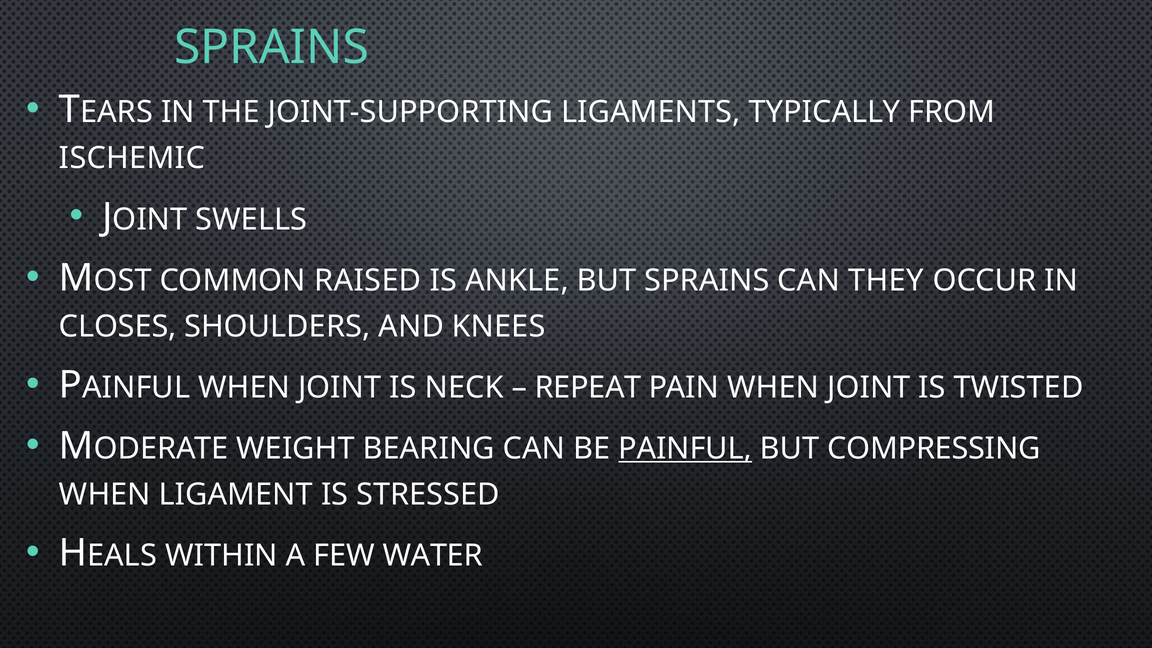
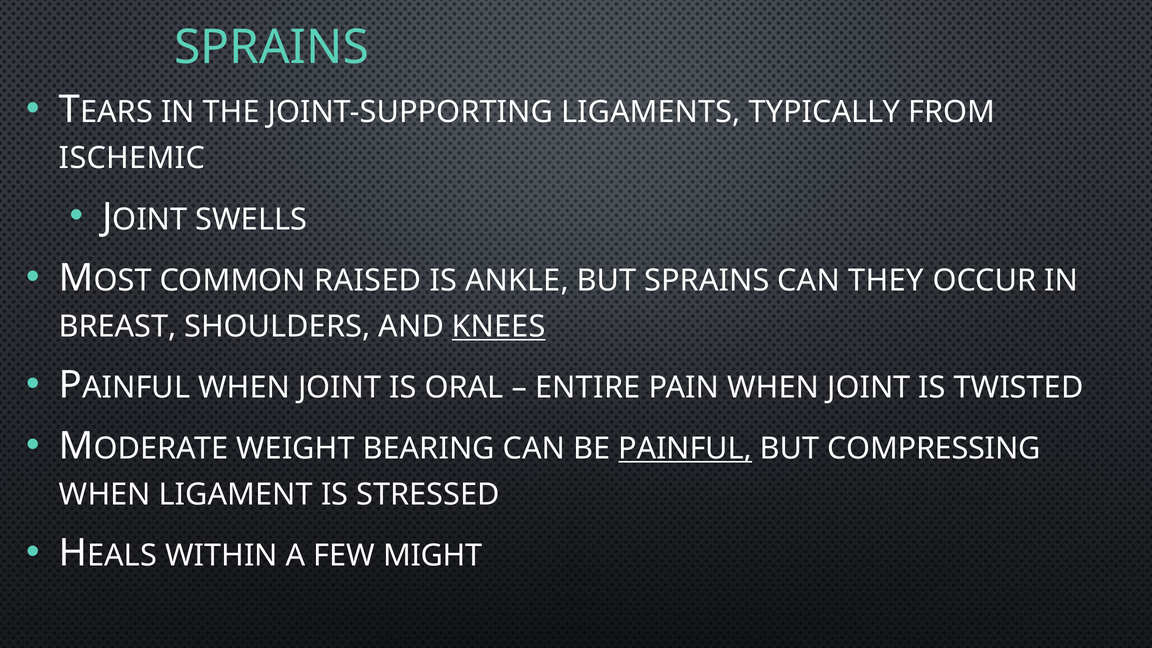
CLOSES: CLOSES -> BREAST
KNEES underline: none -> present
NECK: NECK -> ORAL
REPEAT: REPEAT -> ENTIRE
WATER: WATER -> MIGHT
